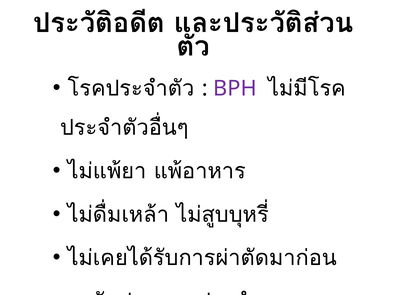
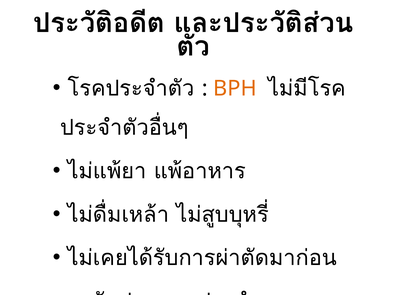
BPH colour: purple -> orange
